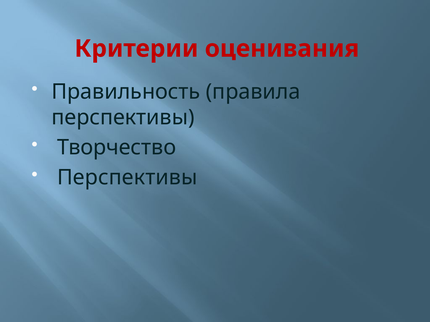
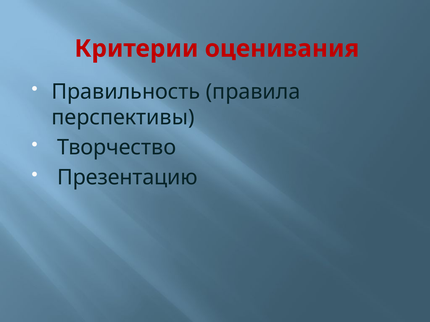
Перспективы at (127, 178): Перспективы -> Презентацию
